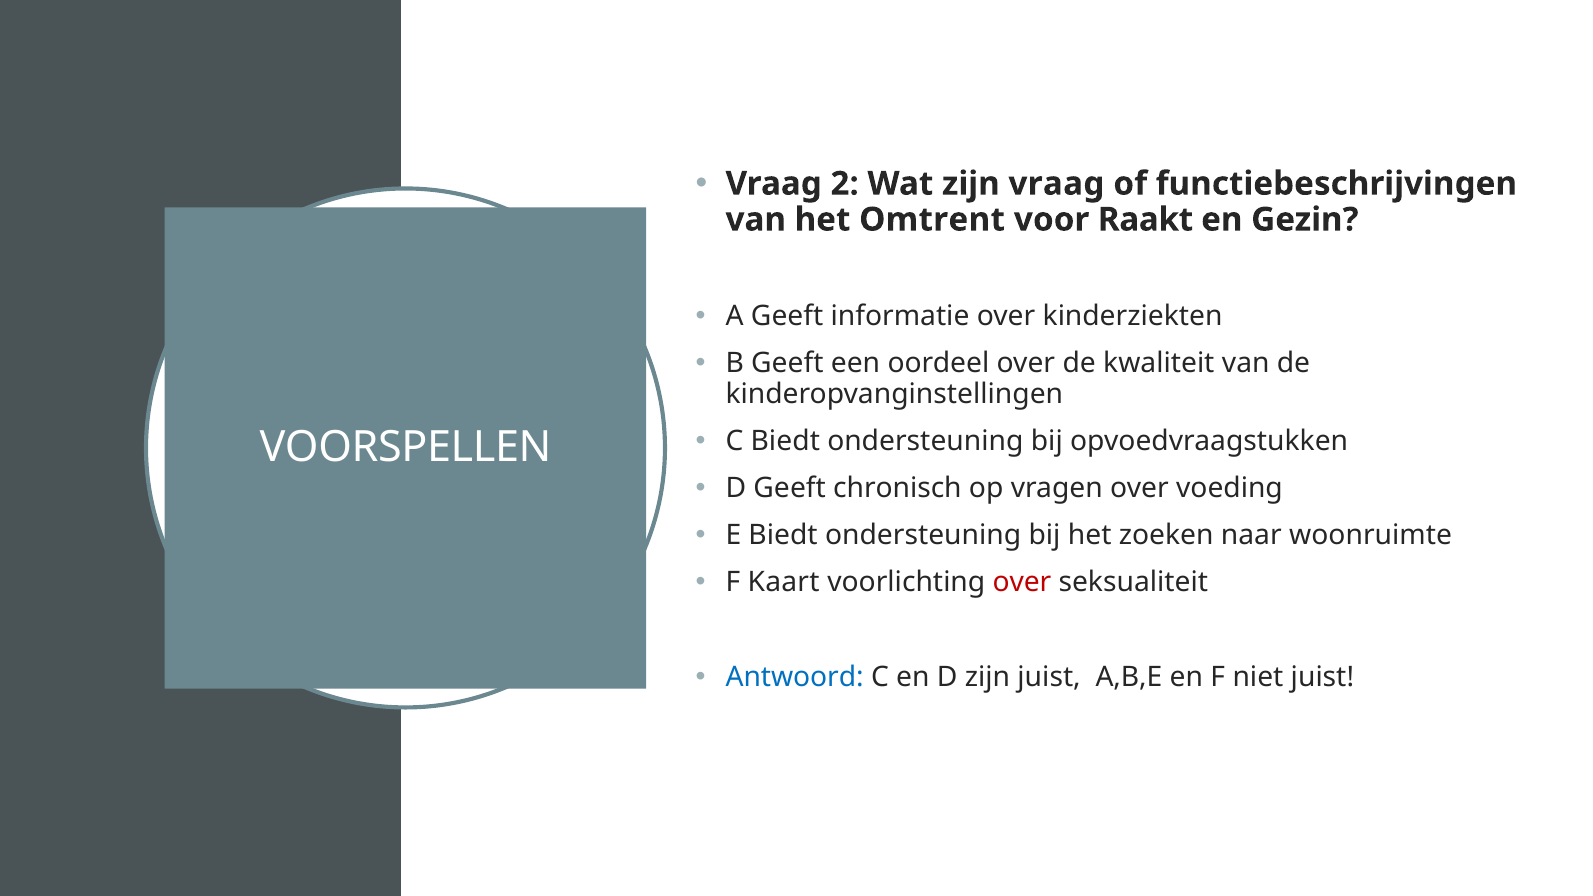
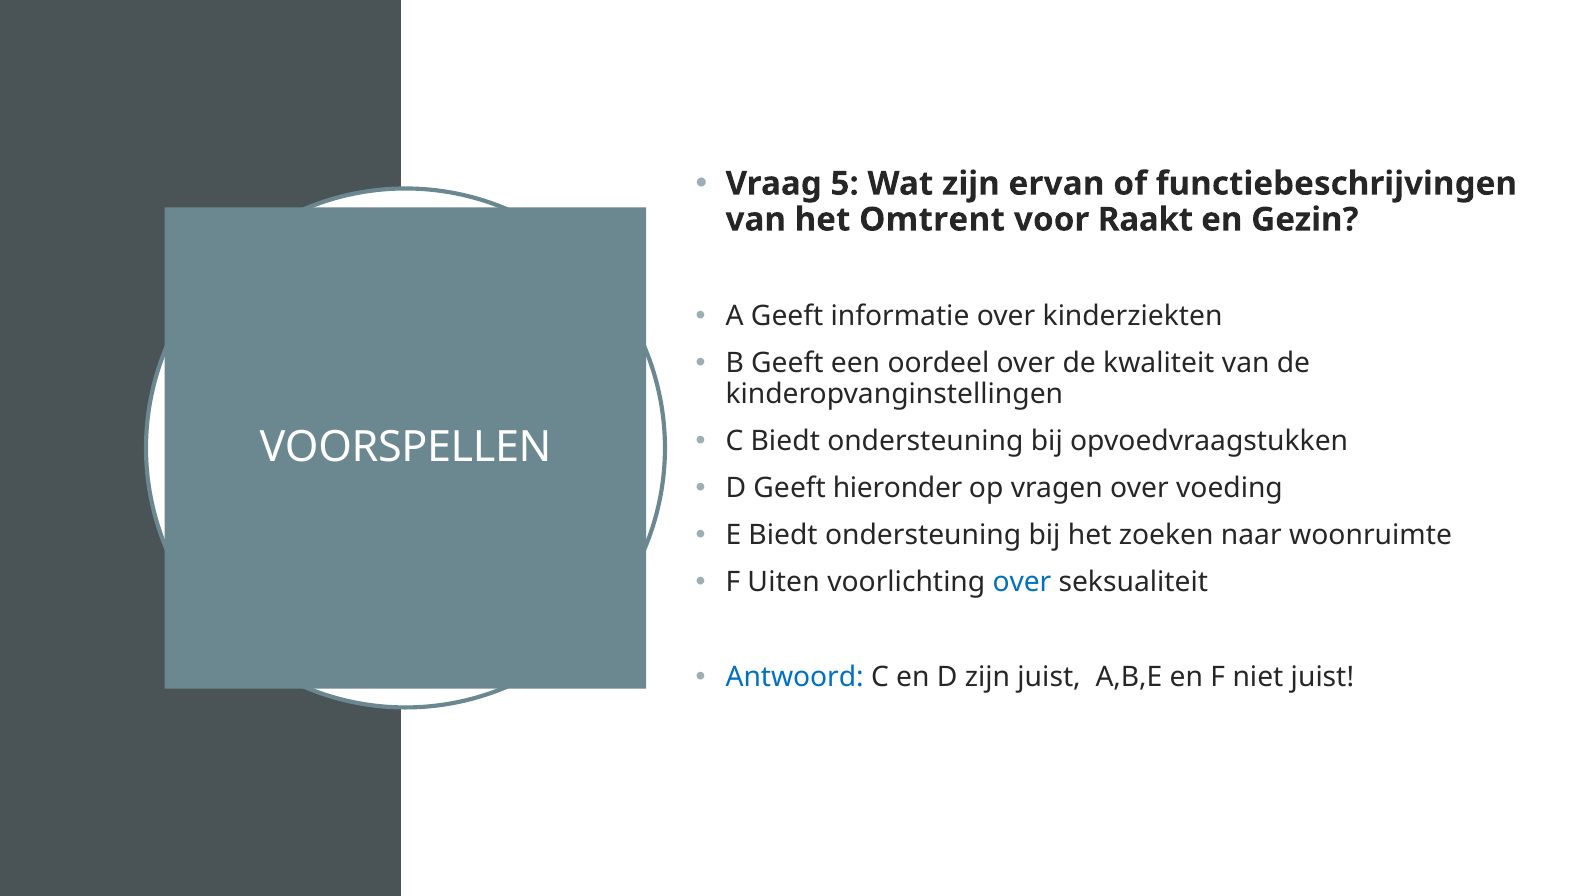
2: 2 -> 5
zijn vraag: vraag -> ervan
chronisch: chronisch -> hieronder
Kaart: Kaart -> Uiten
over at (1022, 583) colour: red -> blue
